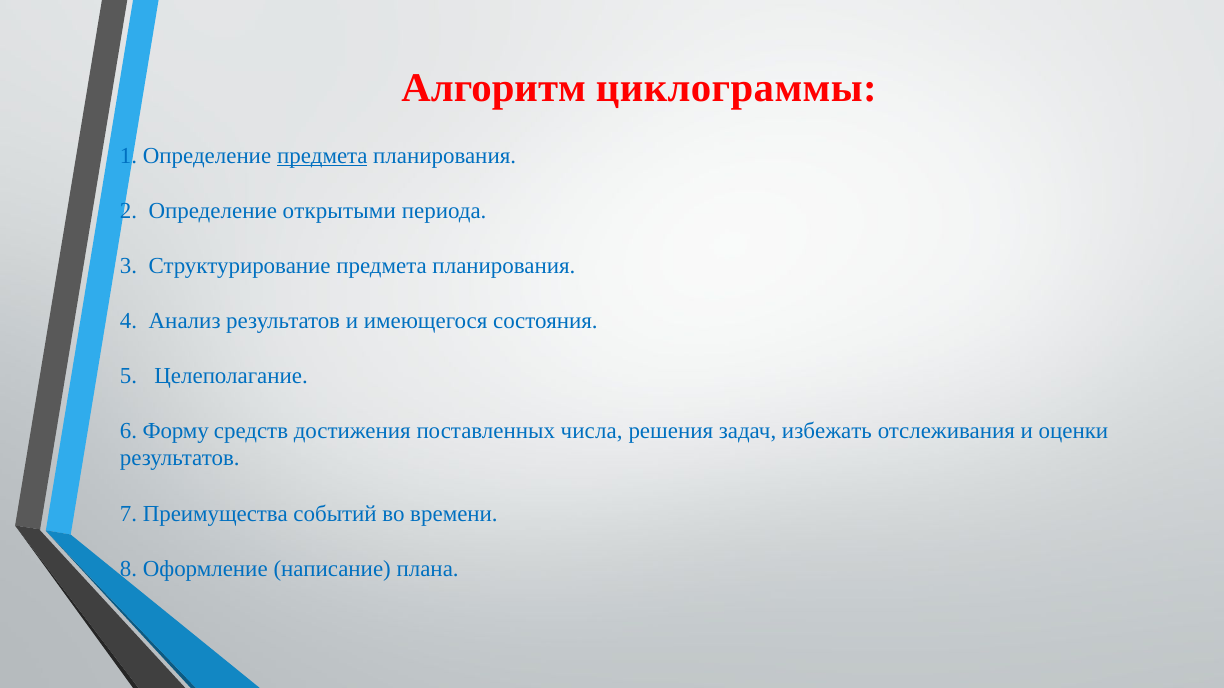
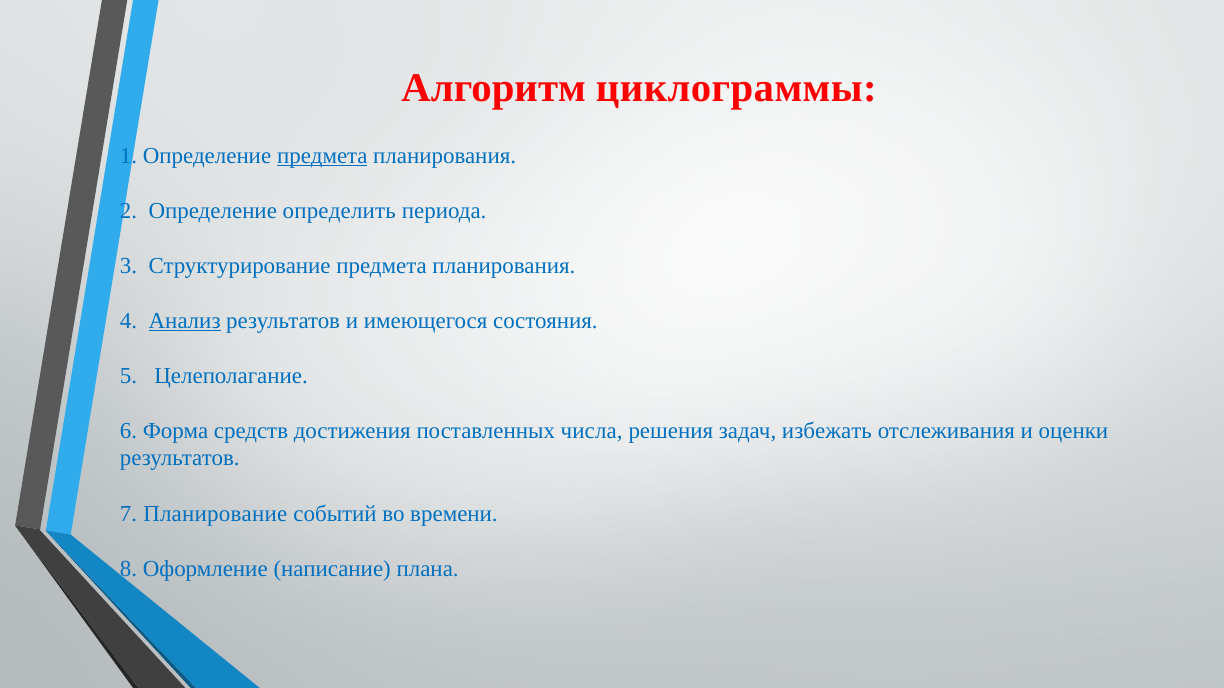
открытыми: открытыми -> определить
Анализ underline: none -> present
Форму: Форму -> Форма
Преимущества: Преимущества -> Планирование
